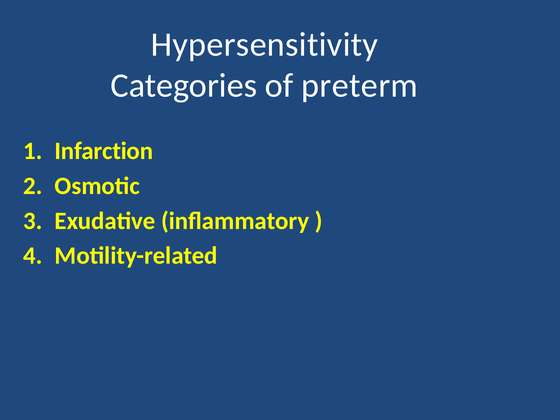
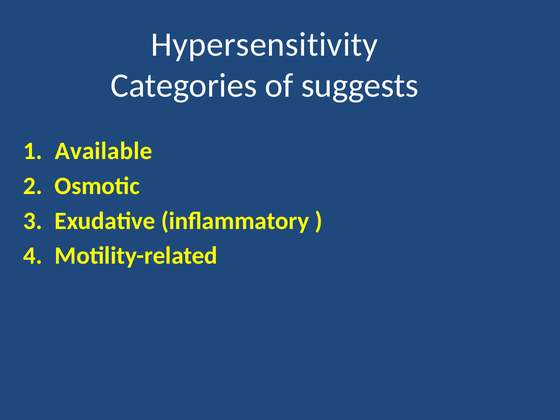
preterm: preterm -> suggests
Infarction: Infarction -> Available
